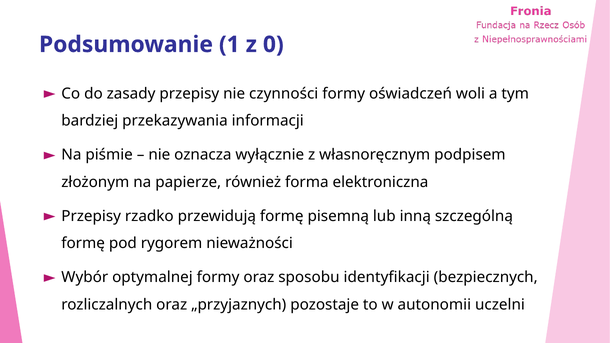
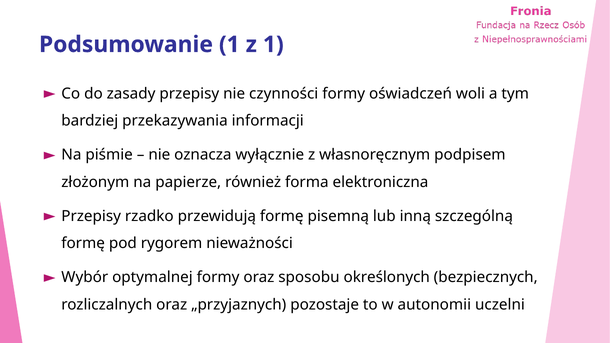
z 0: 0 -> 1
identyfikacji: identyfikacji -> określonych
